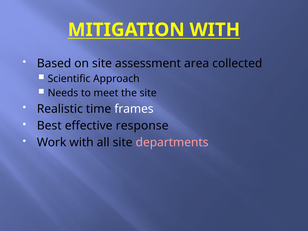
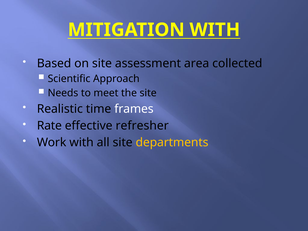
Best: Best -> Rate
response: response -> refresher
departments colour: pink -> yellow
